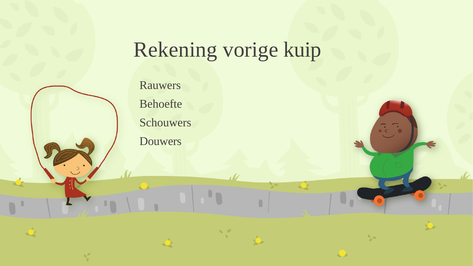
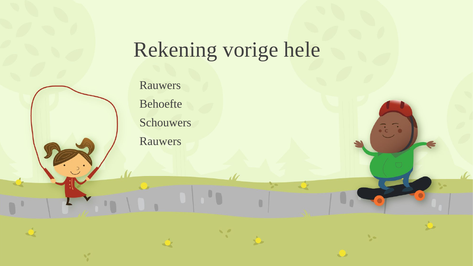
kuip: kuip -> hele
Douwers at (161, 141): Douwers -> Rauwers
